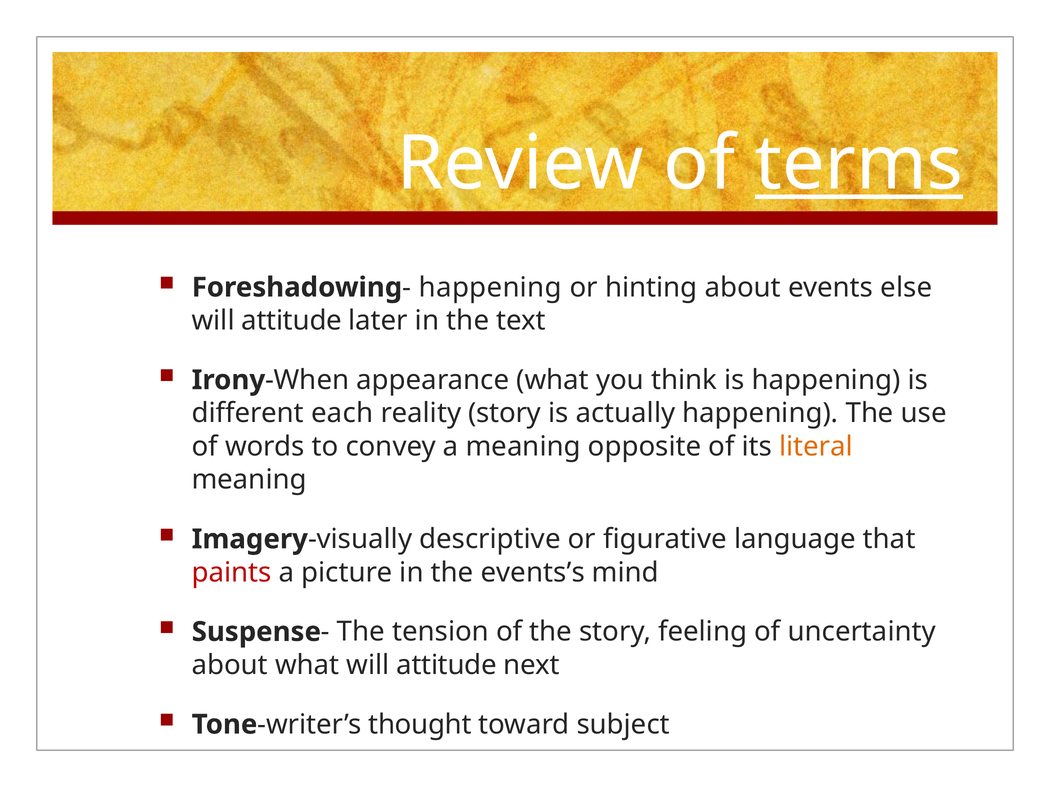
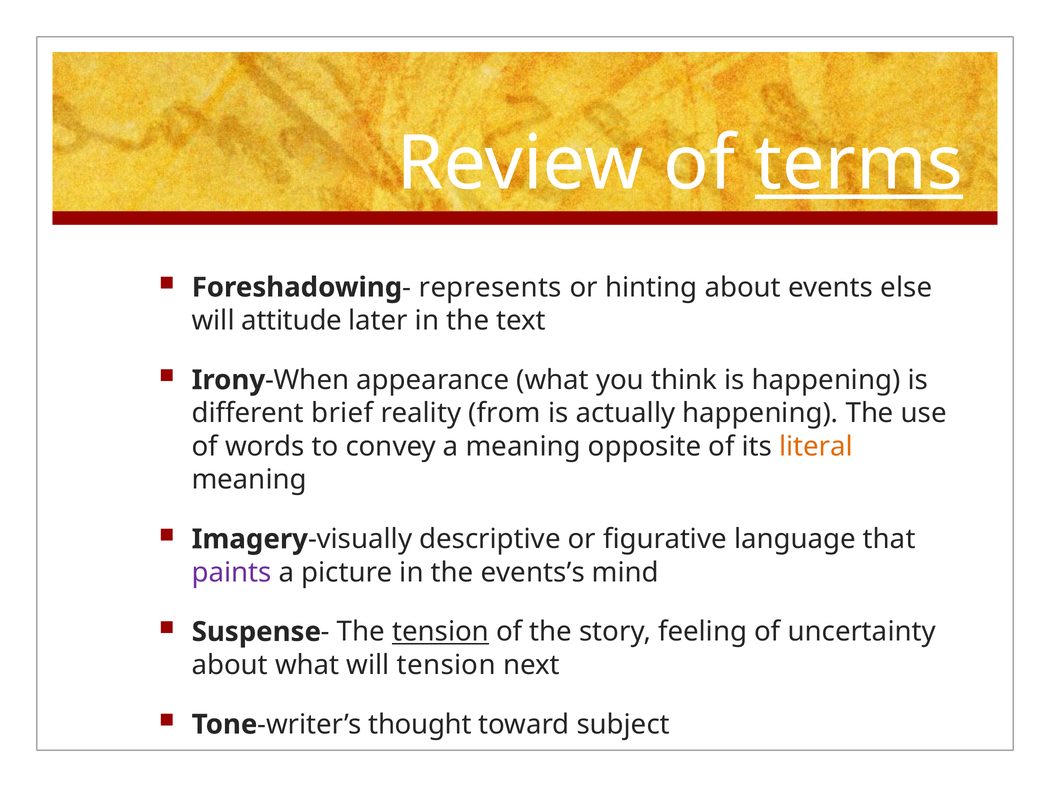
happening at (490, 288): happening -> represents
each: each -> brief
reality story: story -> from
paints colour: red -> purple
tension at (441, 632) underline: none -> present
what will attitude: attitude -> tension
